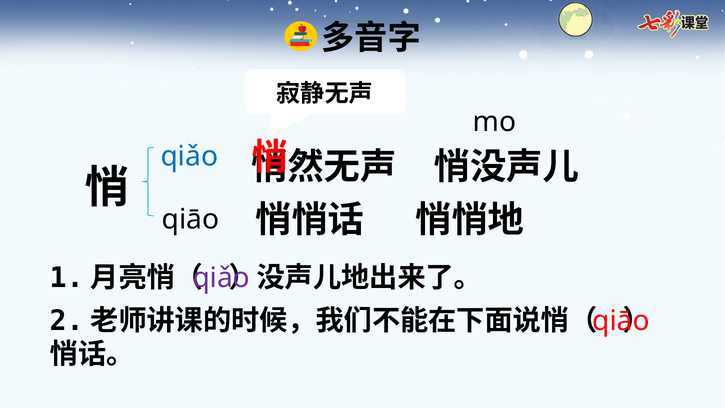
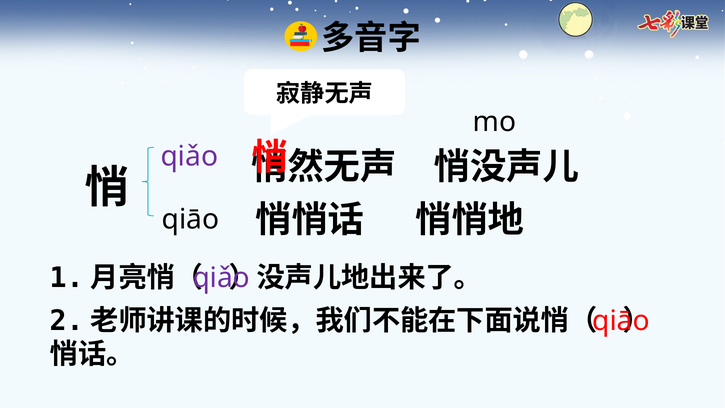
qiǎo at (189, 156) colour: blue -> purple
